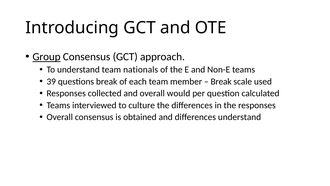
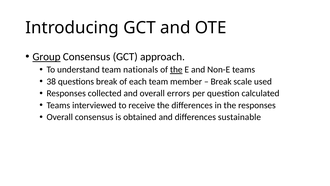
the at (176, 70) underline: none -> present
39: 39 -> 38
would: would -> errors
culture: culture -> receive
differences understand: understand -> sustainable
